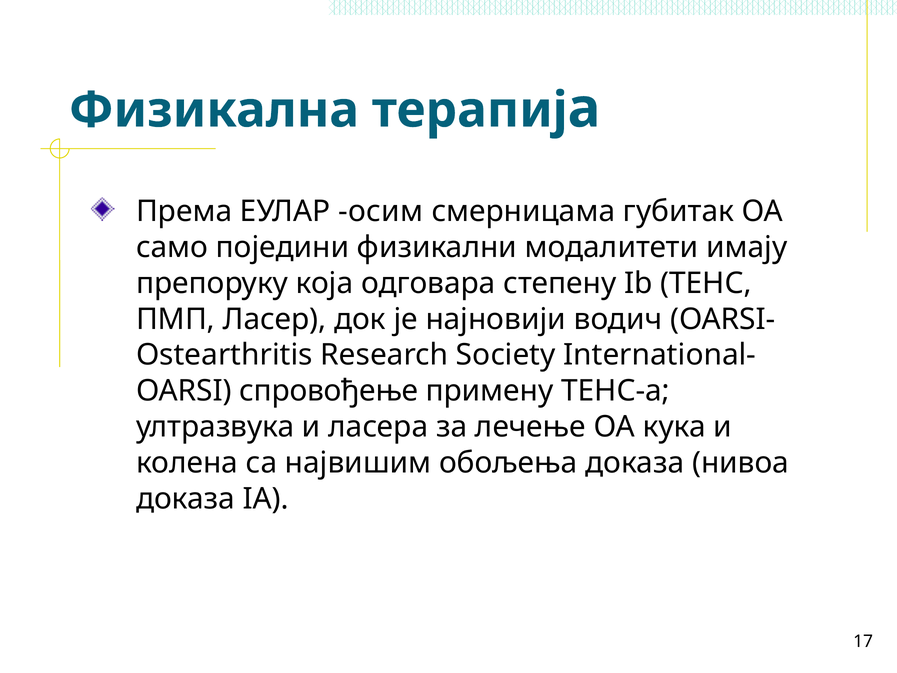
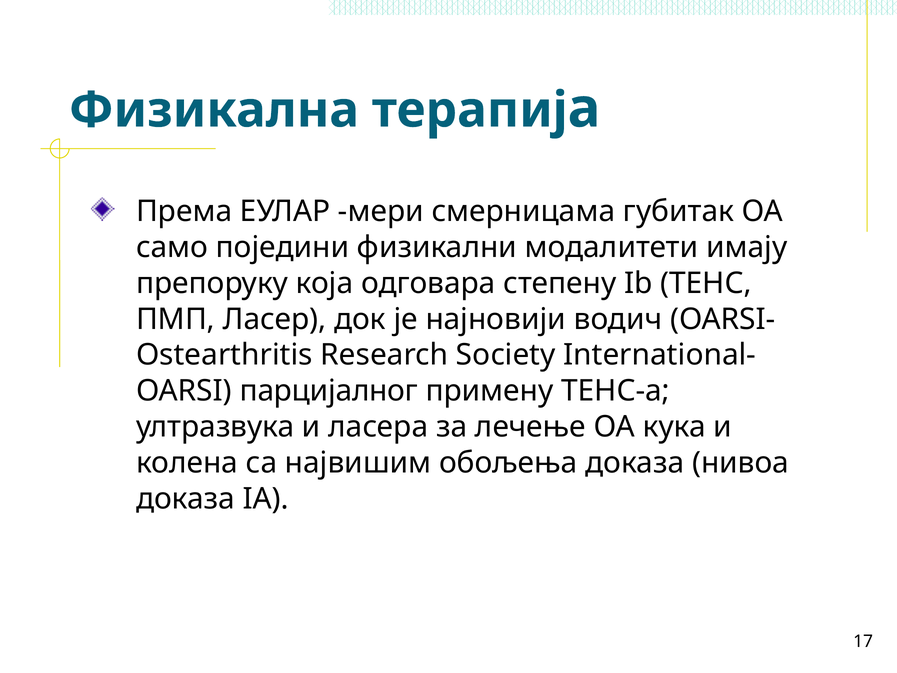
осим: осим -> мери
спровођење: спровођење -> парцијалног
